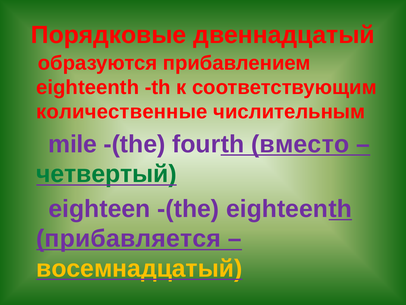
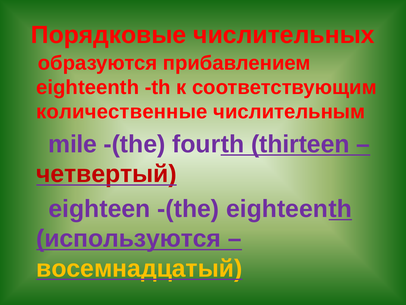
двеннадцатый: двеннадцатый -> числительных
вместо: вместо -> thirteen
четвертый colour: green -> red
прибавляется: прибавляется -> используются
